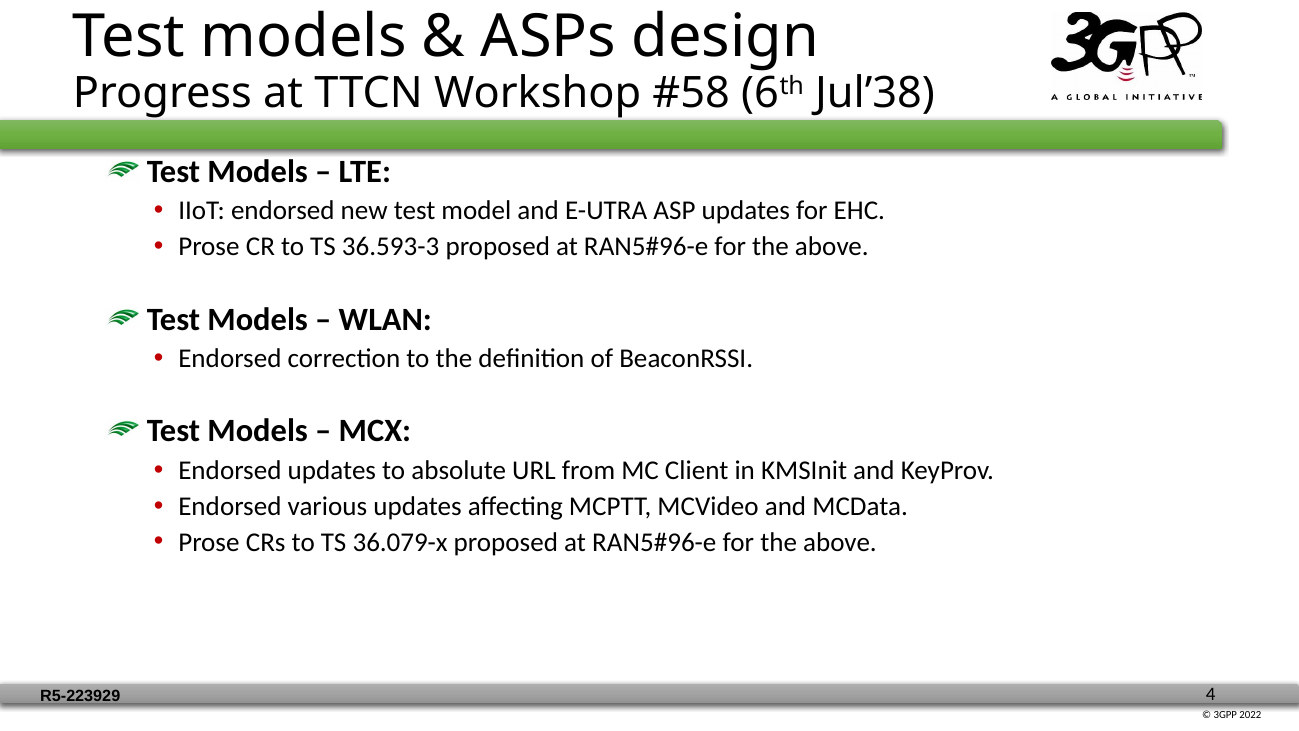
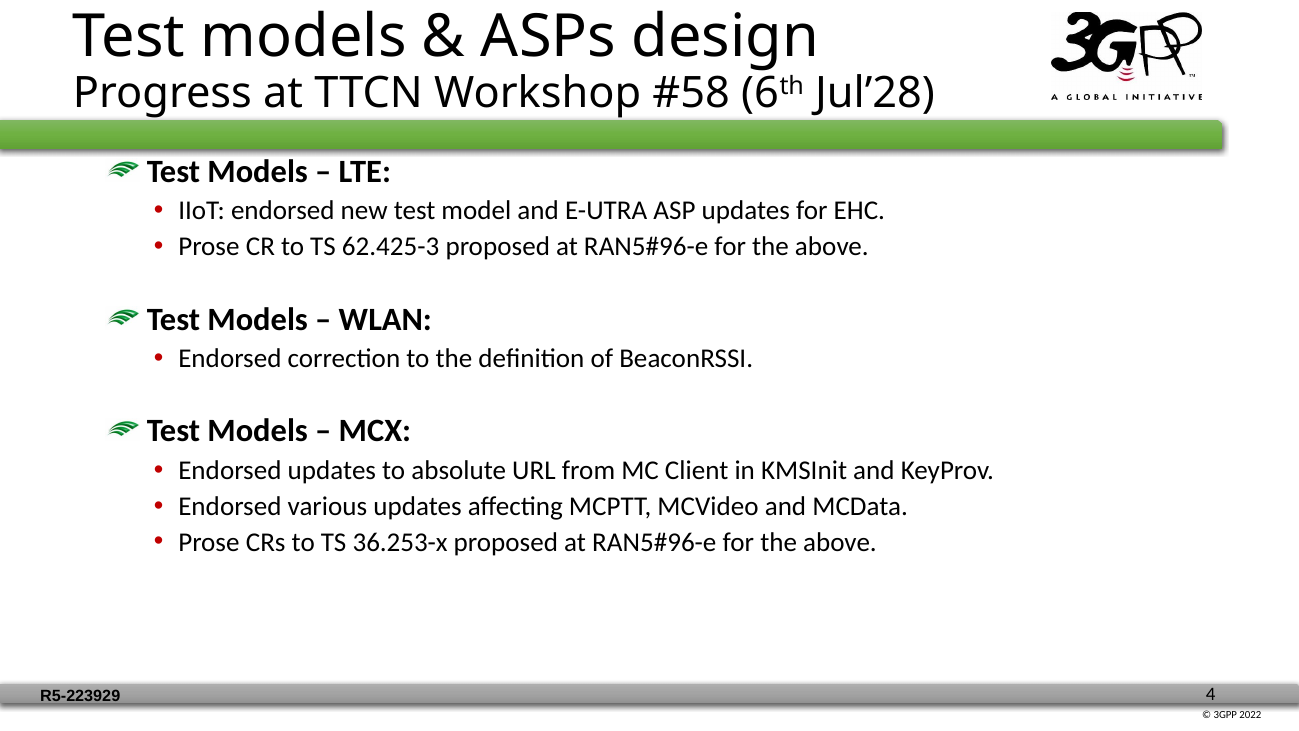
Jul’38: Jul’38 -> Jul’28
36.593-3: 36.593-3 -> 62.425-3
36.079-x: 36.079-x -> 36.253-x
